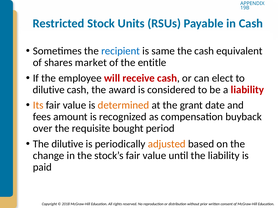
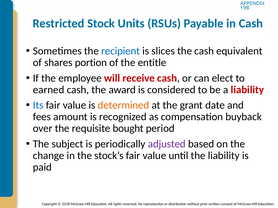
same: same -> slices
market: market -> portion
dilutive at (49, 90): dilutive -> earned
Its colour: orange -> blue
The dilutive: dilutive -> subject
adjusted colour: orange -> purple
